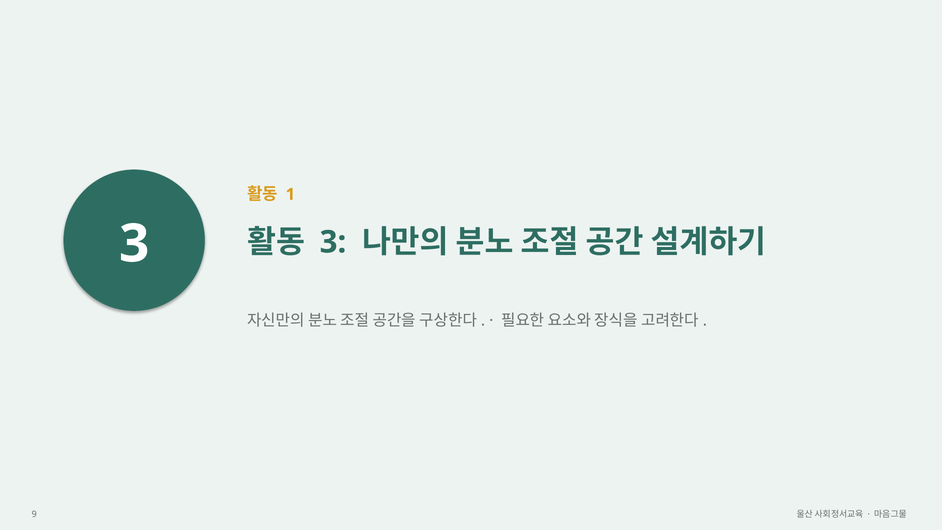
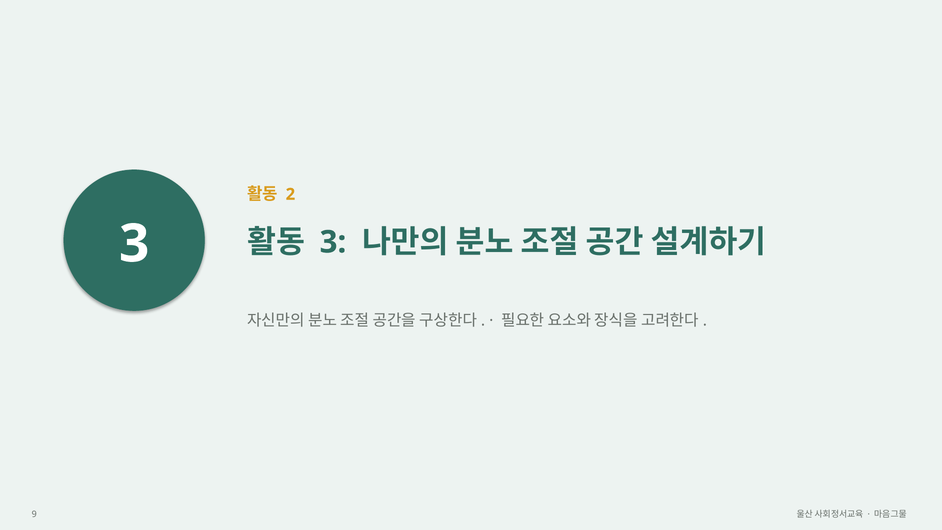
1: 1 -> 2
